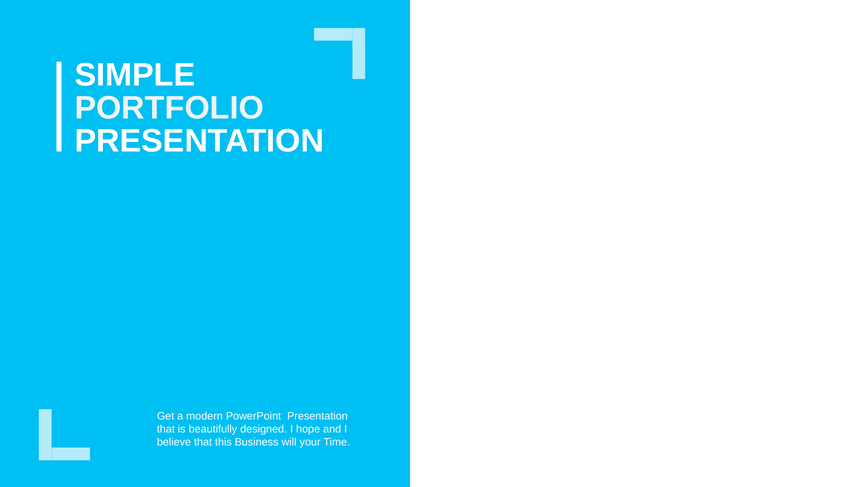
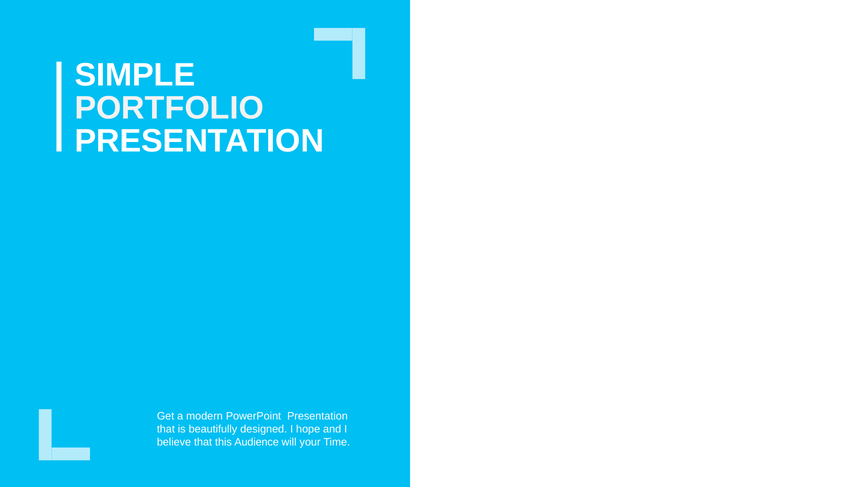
Business: Business -> Audience
